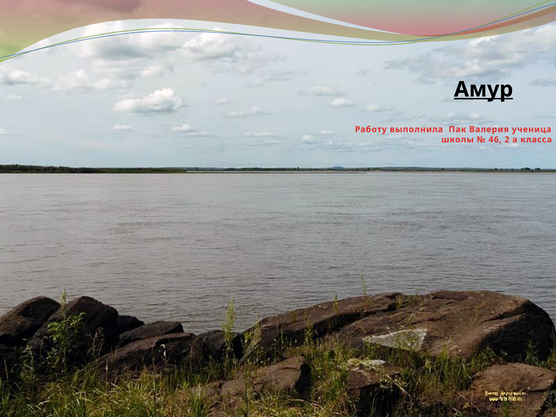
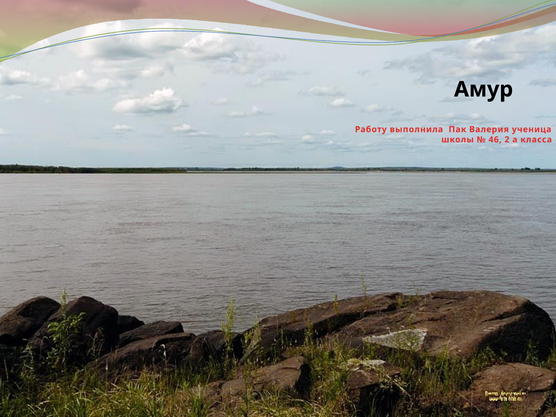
Амур underline: present -> none
